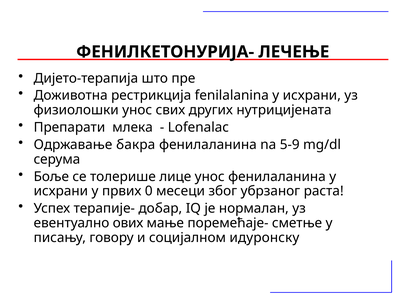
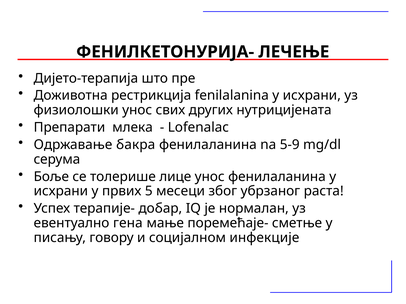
0: 0 -> 5
ових: ових -> гена
идуронску: идуронску -> инфекције
